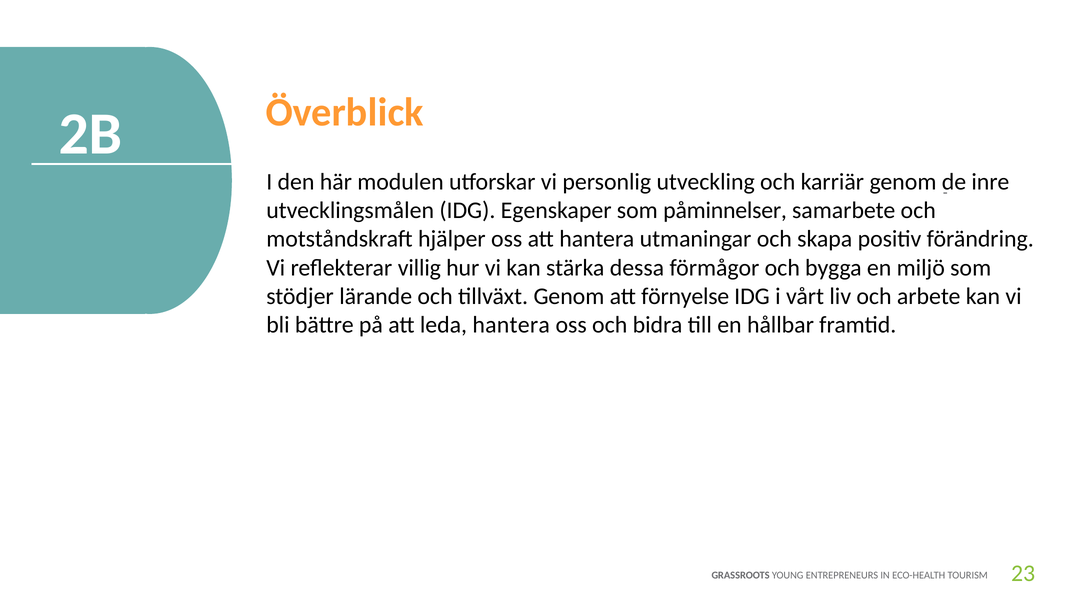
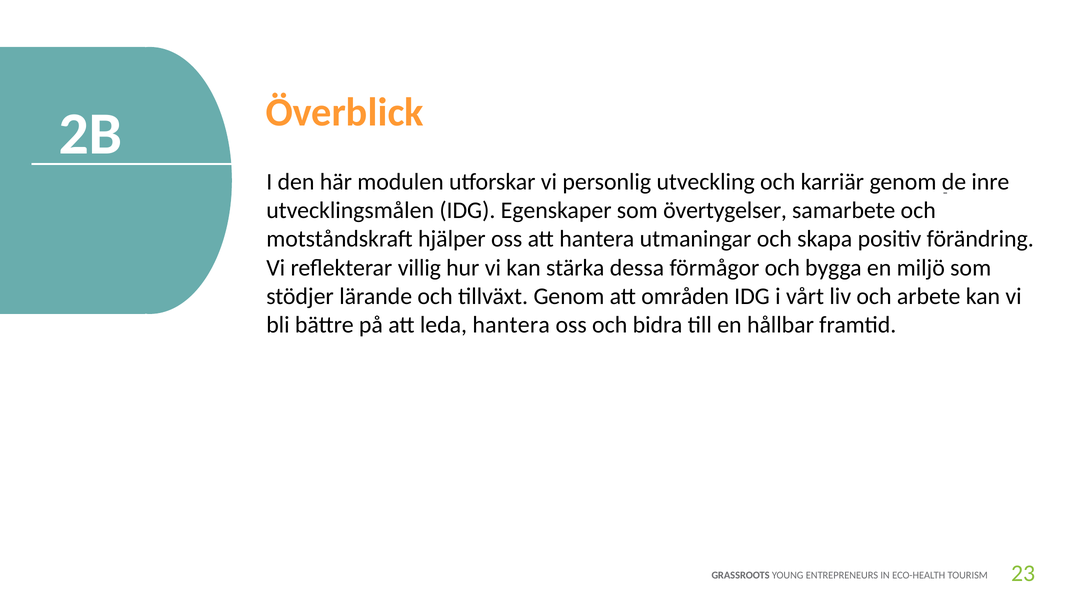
påminnelser: påminnelser -> övertygelser
förnyelse: förnyelse -> områden
